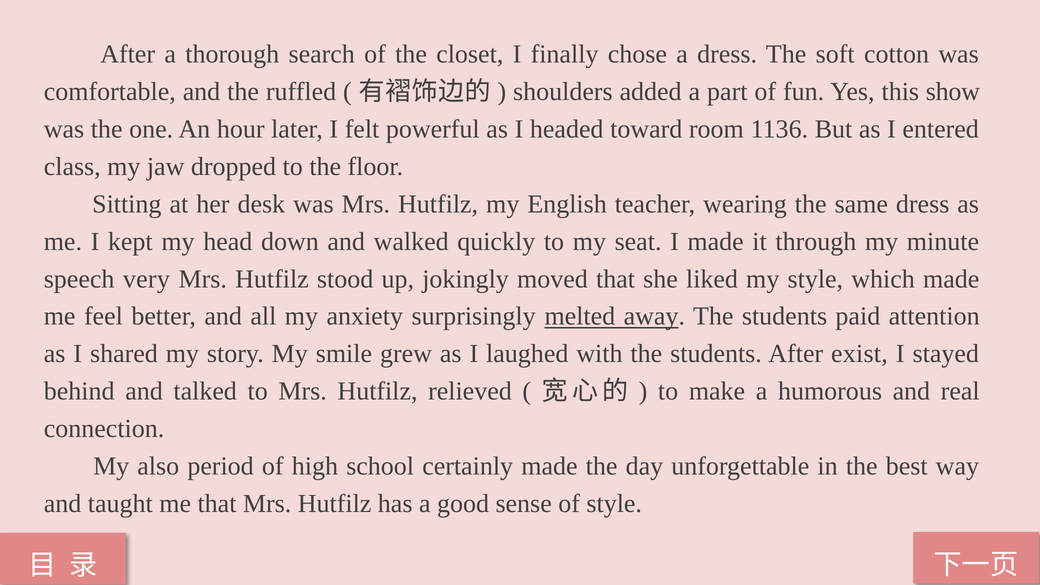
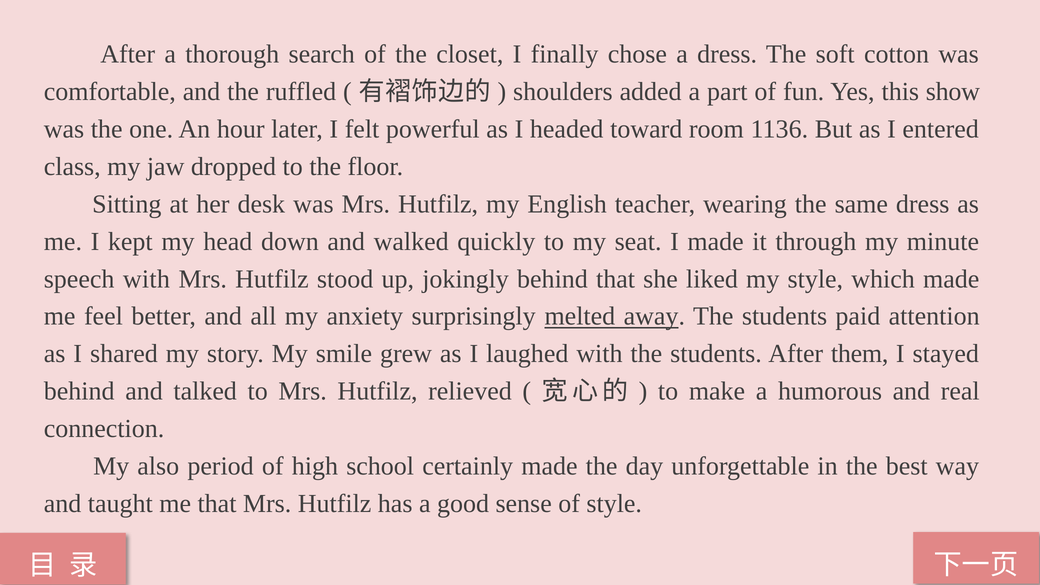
speech very: very -> with
jokingly moved: moved -> behind
exist: exist -> them
